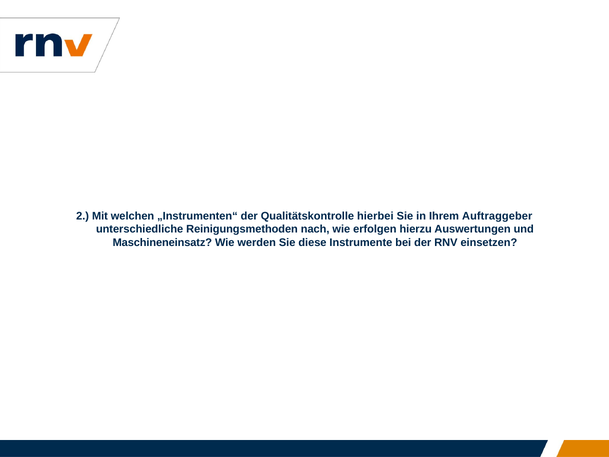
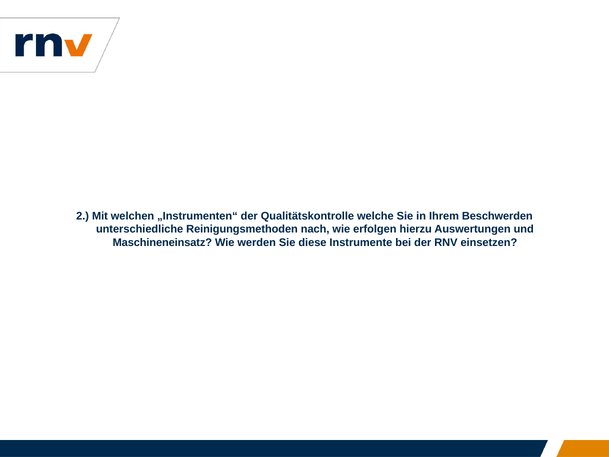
hierbei: hierbei -> welche
Auftraggeber: Auftraggeber -> Beschwerden
